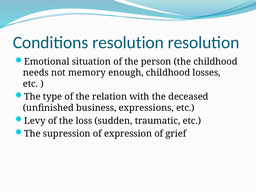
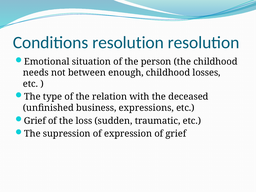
memory: memory -> between
Levy at (35, 121): Levy -> Grief
